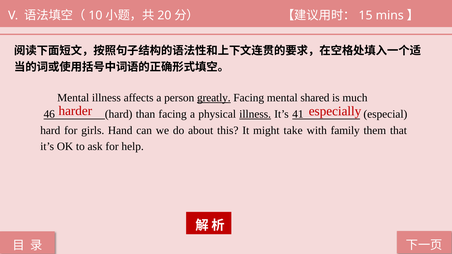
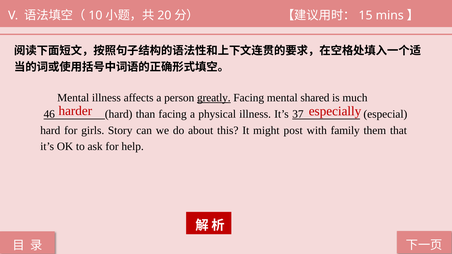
illness at (255, 114) underline: present -> none
41: 41 -> 37
Hand: Hand -> Story
take: take -> post
